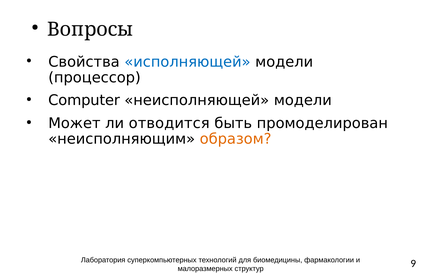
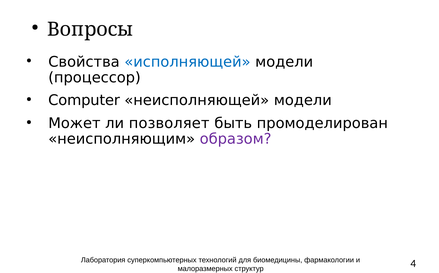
отводится: отводится -> позволяет
образом colour: orange -> purple
9: 9 -> 4
